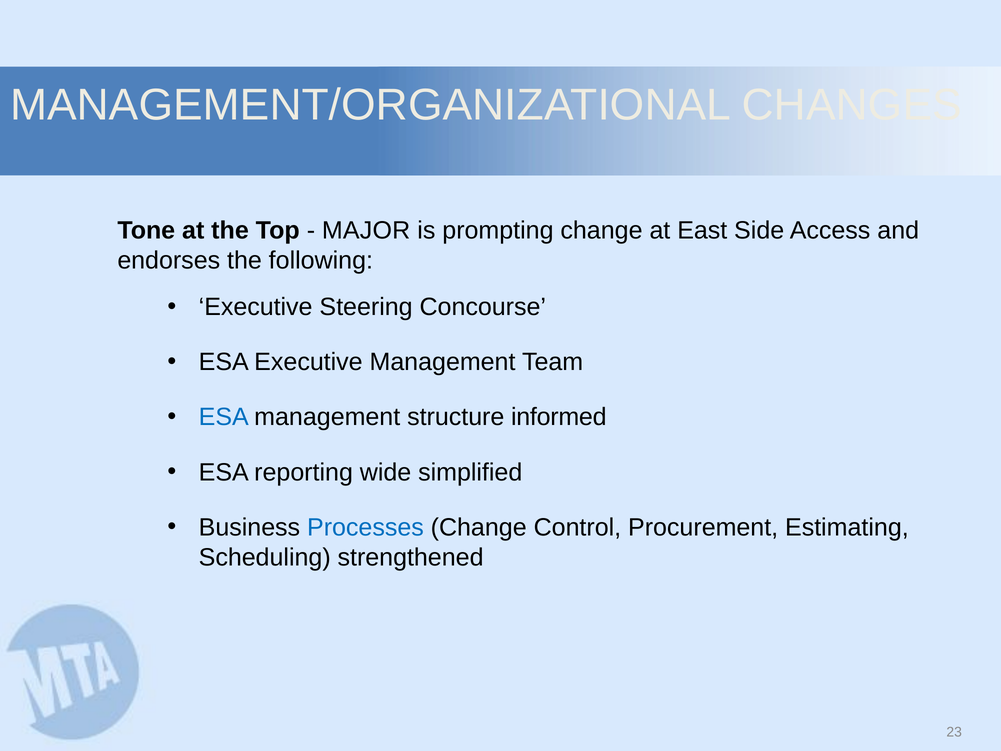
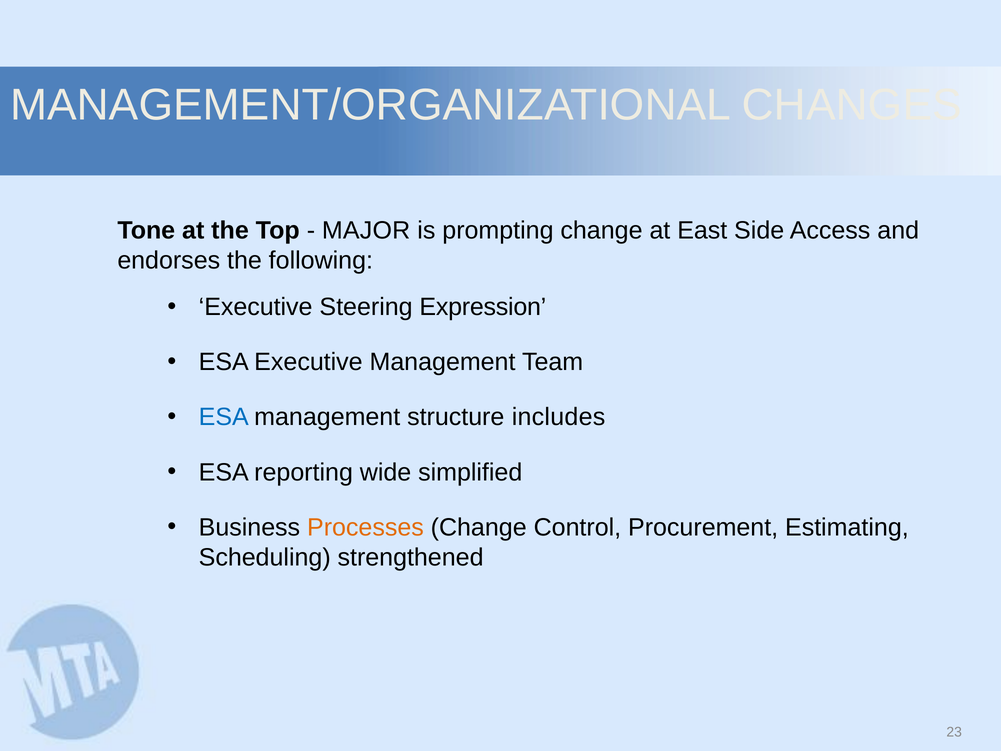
Concourse: Concourse -> Expression
informed: informed -> includes
Processes colour: blue -> orange
